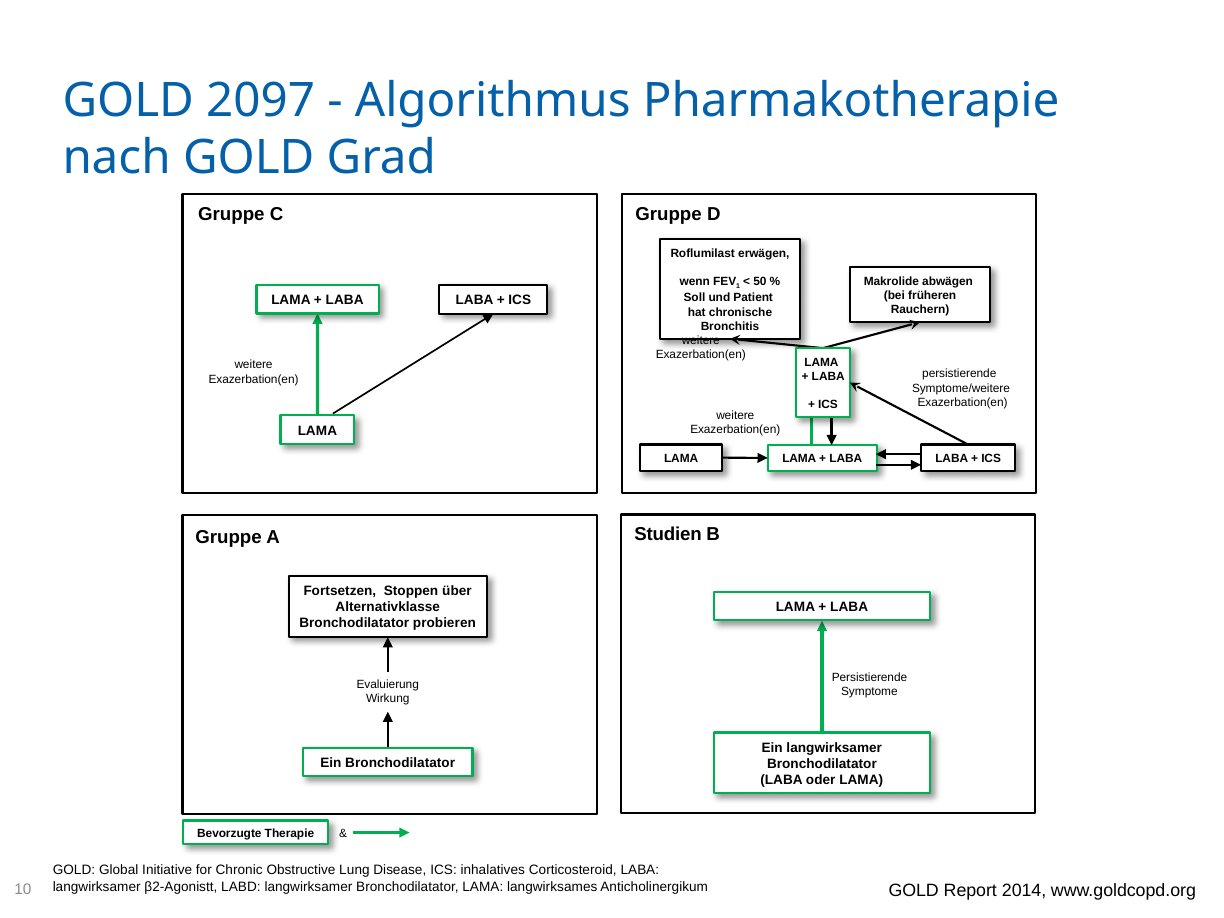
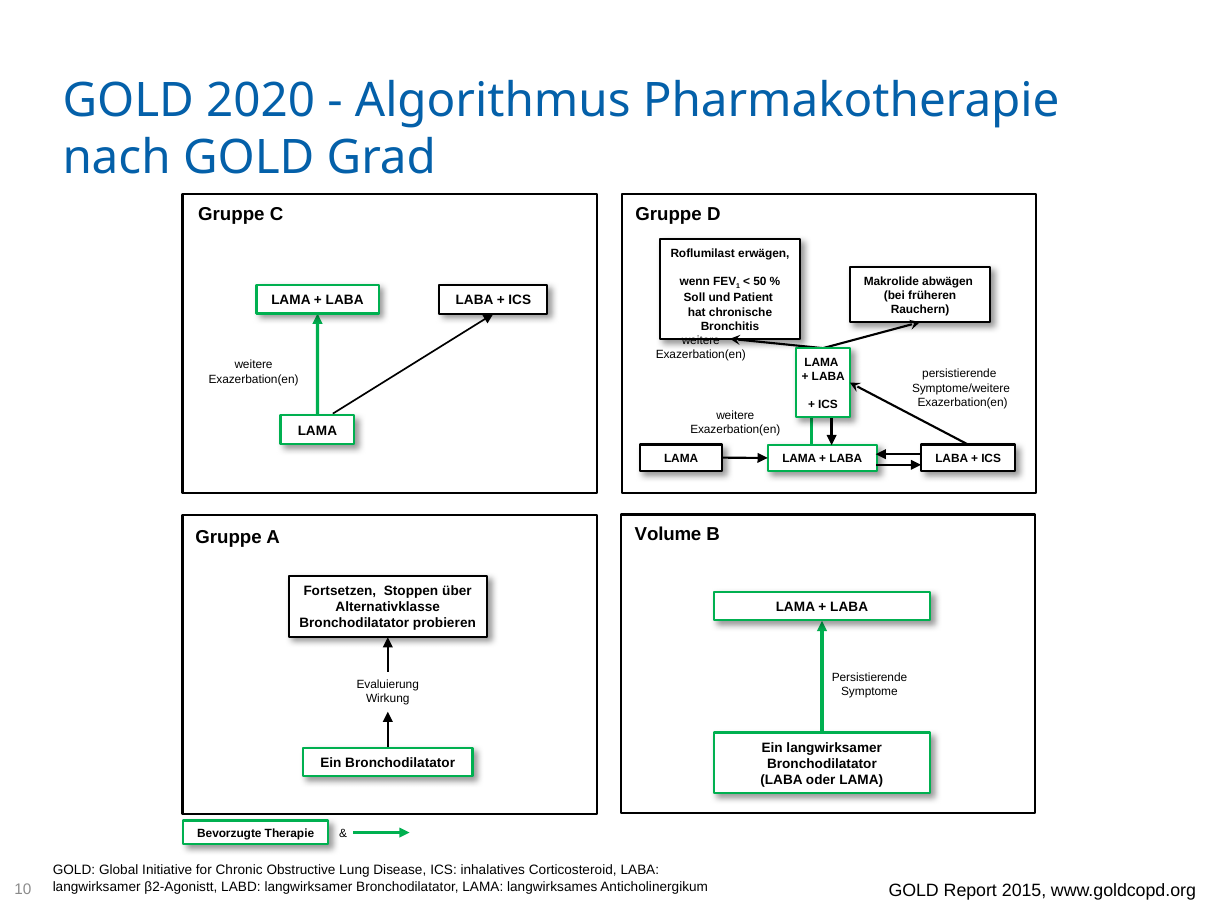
2097: 2097 -> 2020
Studien: Studien -> Volume
2014: 2014 -> 2015
